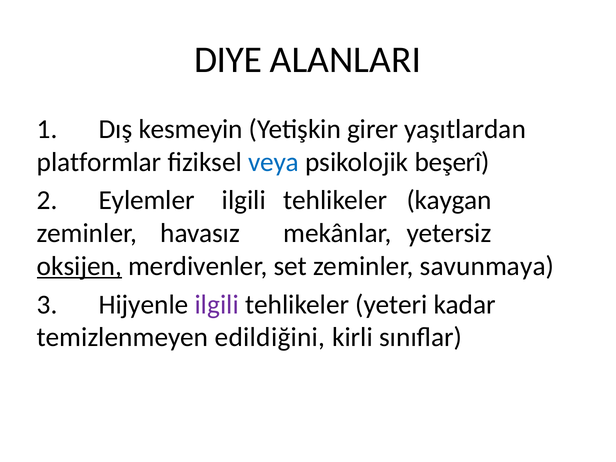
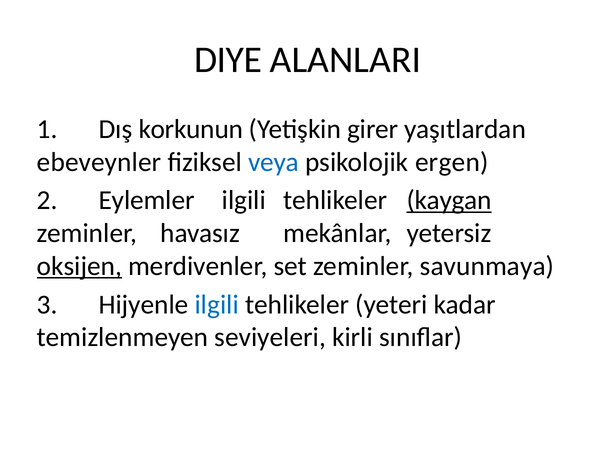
kesmeyin: kesmeyin -> korkunun
platformlar: platformlar -> ebeveynler
beşerî: beşerî -> ergen
kaygan underline: none -> present
ilgili at (217, 304) colour: purple -> blue
edildiğini: edildiğini -> seviyeleri
